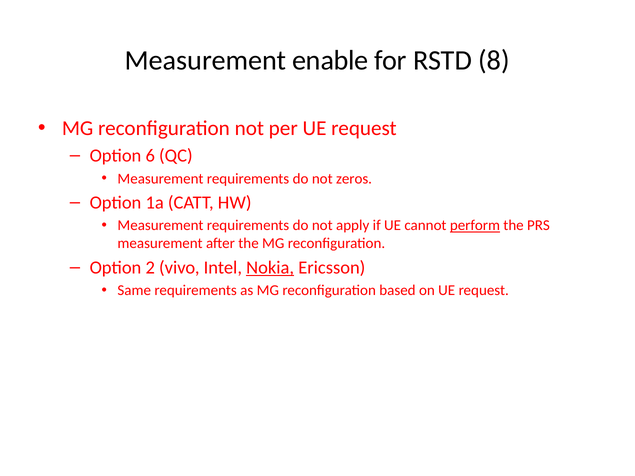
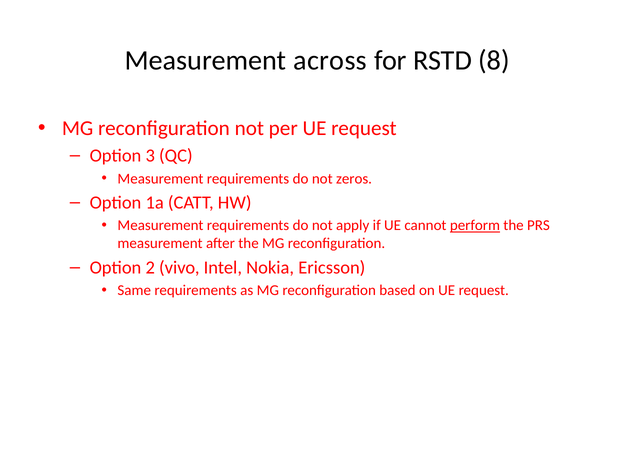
enable: enable -> across
6: 6 -> 3
Nokia underline: present -> none
